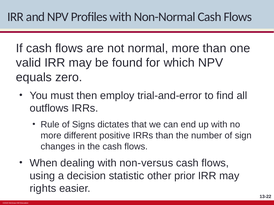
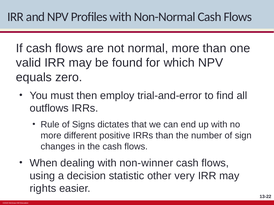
non-versus: non-versus -> non-winner
prior: prior -> very
